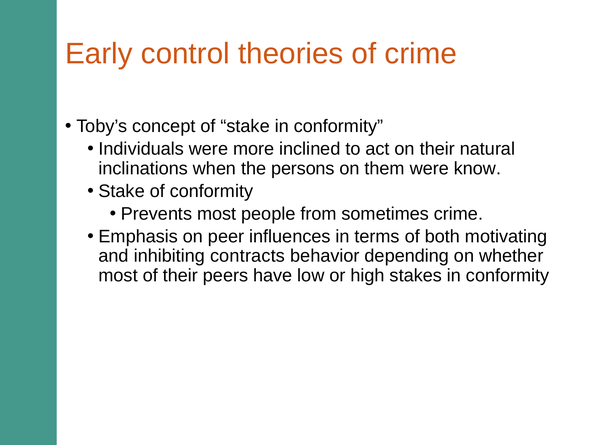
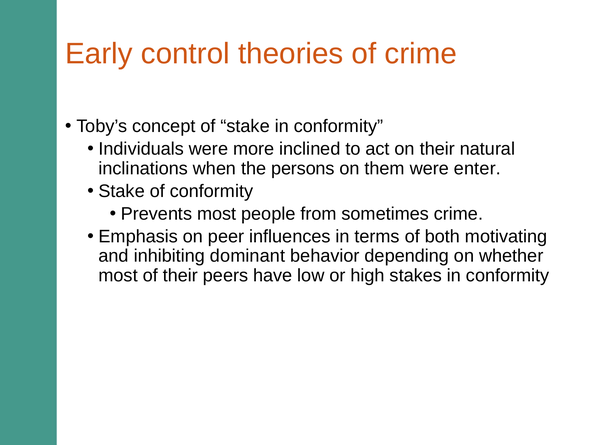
know: know -> enter
contracts: contracts -> dominant
